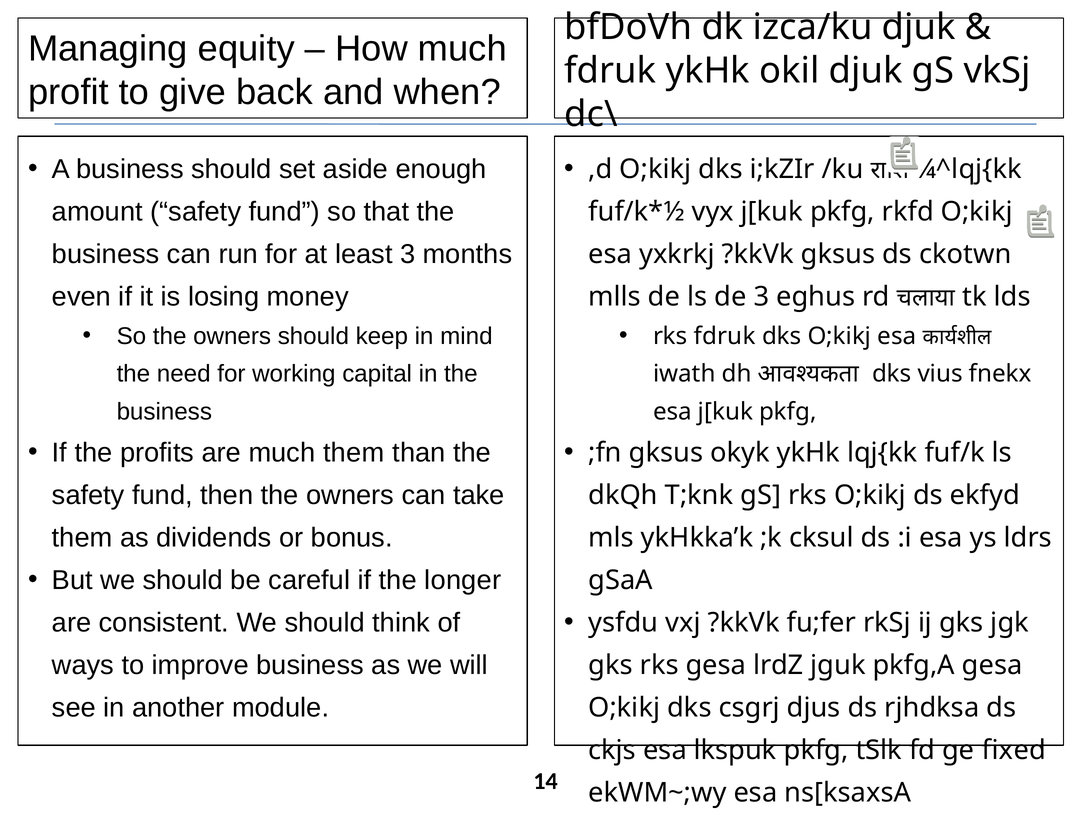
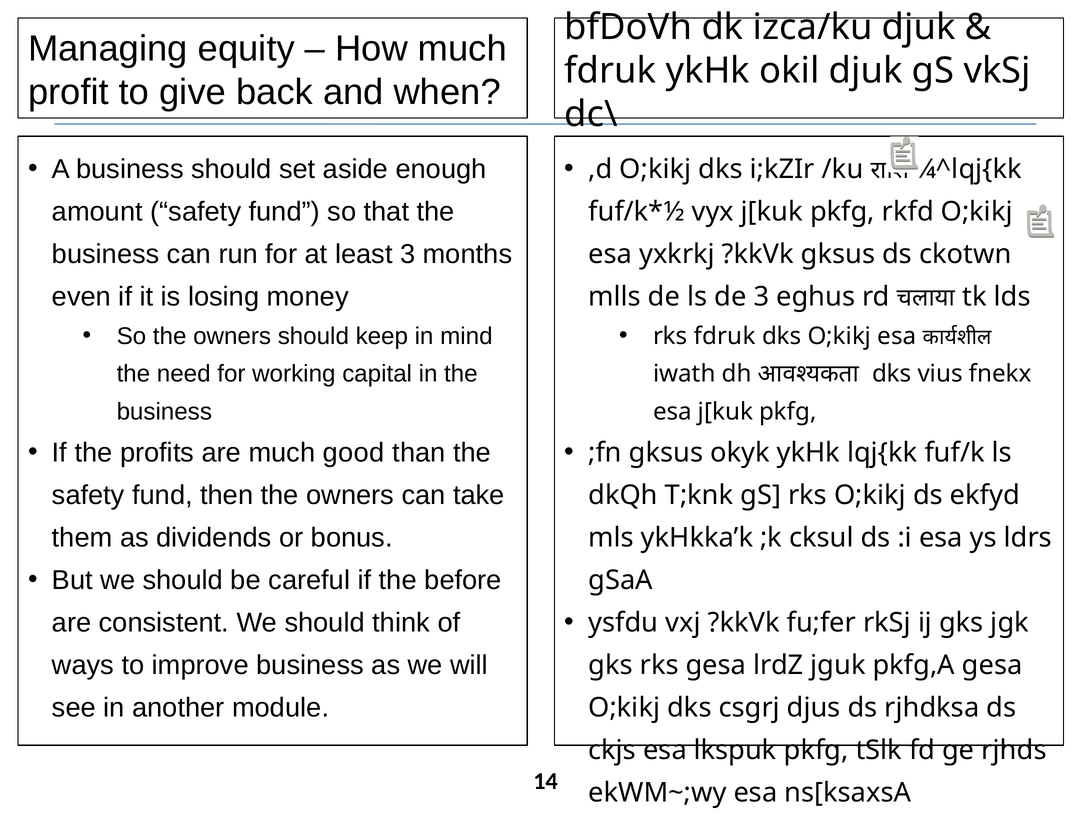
much them: them -> good
longer: longer -> before
fixed: fixed -> rjhds
